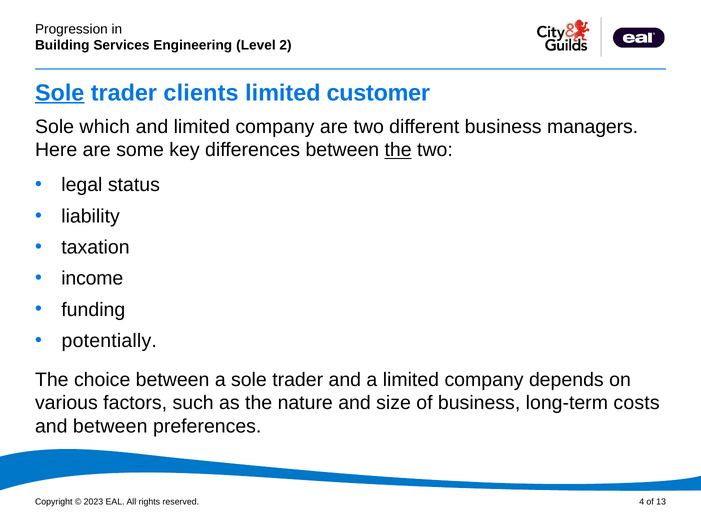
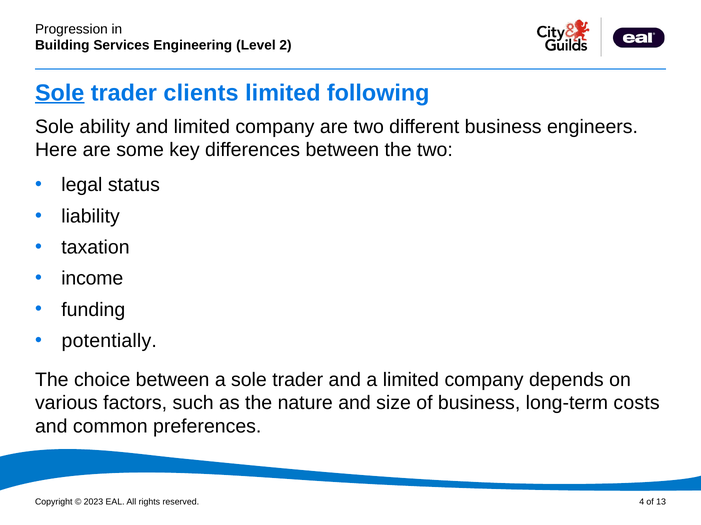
customer: customer -> following
which: which -> ability
managers: managers -> engineers
the at (398, 150) underline: present -> none
and between: between -> common
